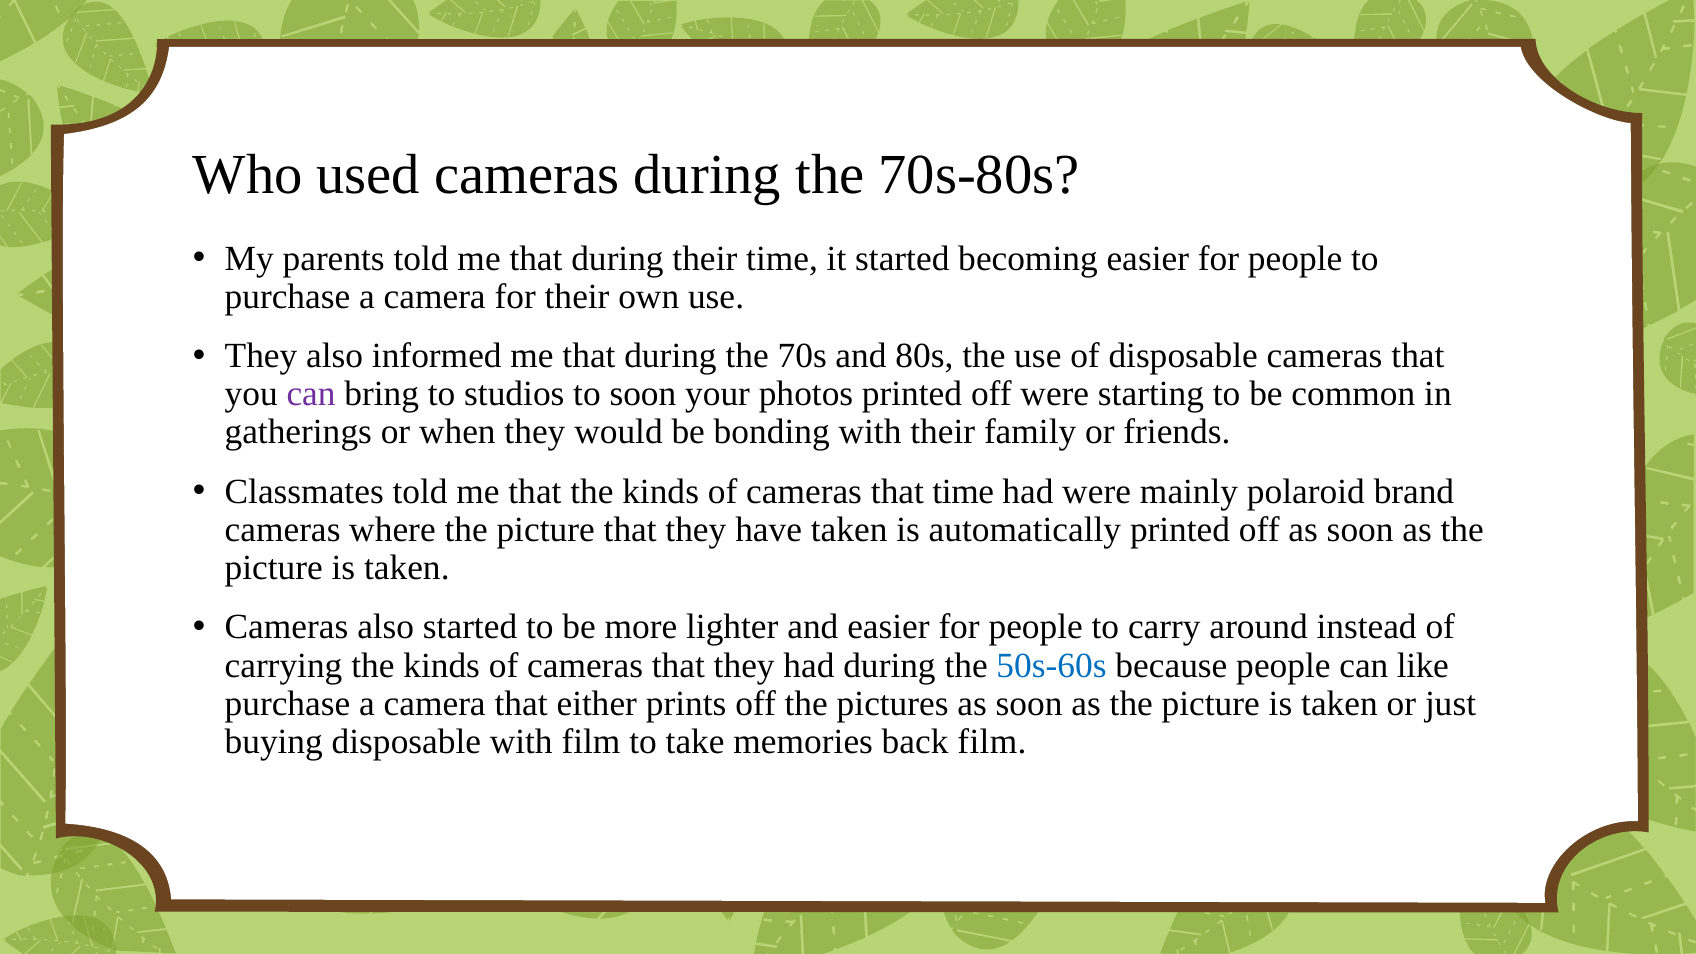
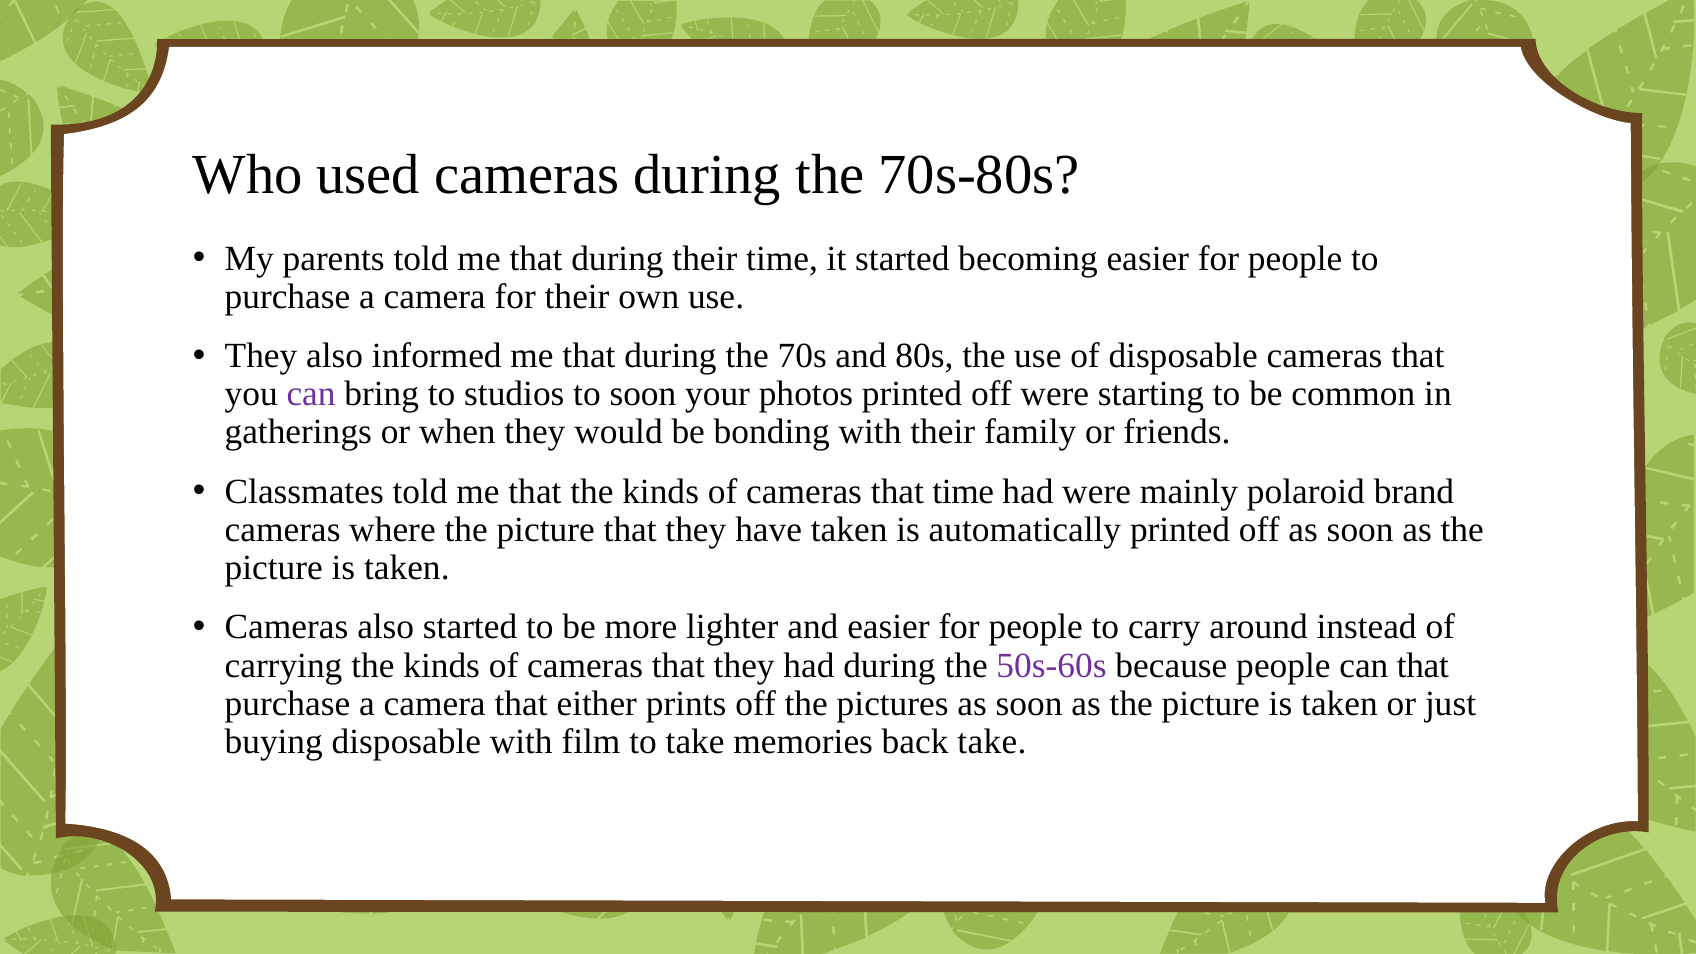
50s-60s colour: blue -> purple
can like: like -> that
back film: film -> take
